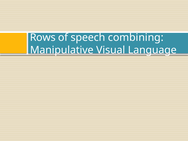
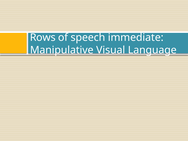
combining: combining -> immediate
